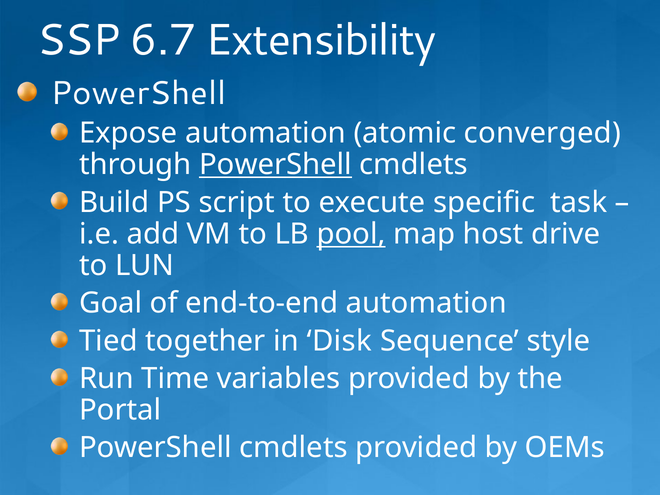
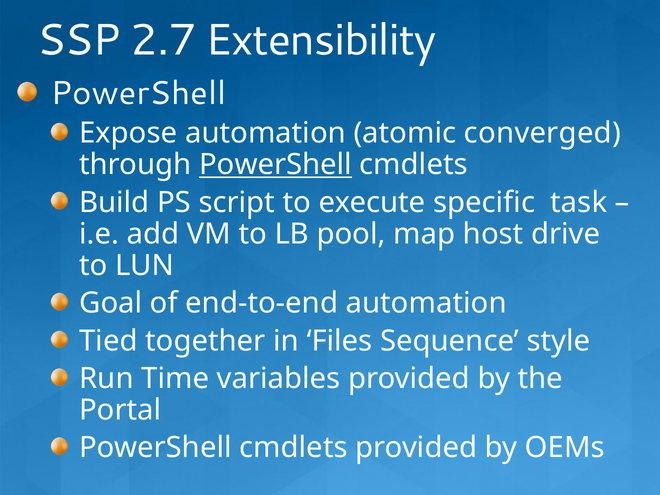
6.7: 6.7 -> 2.7
pool underline: present -> none
Disk: Disk -> Files
